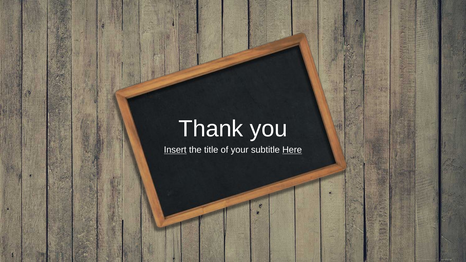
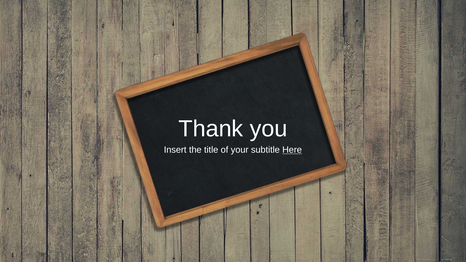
Insert underline: present -> none
